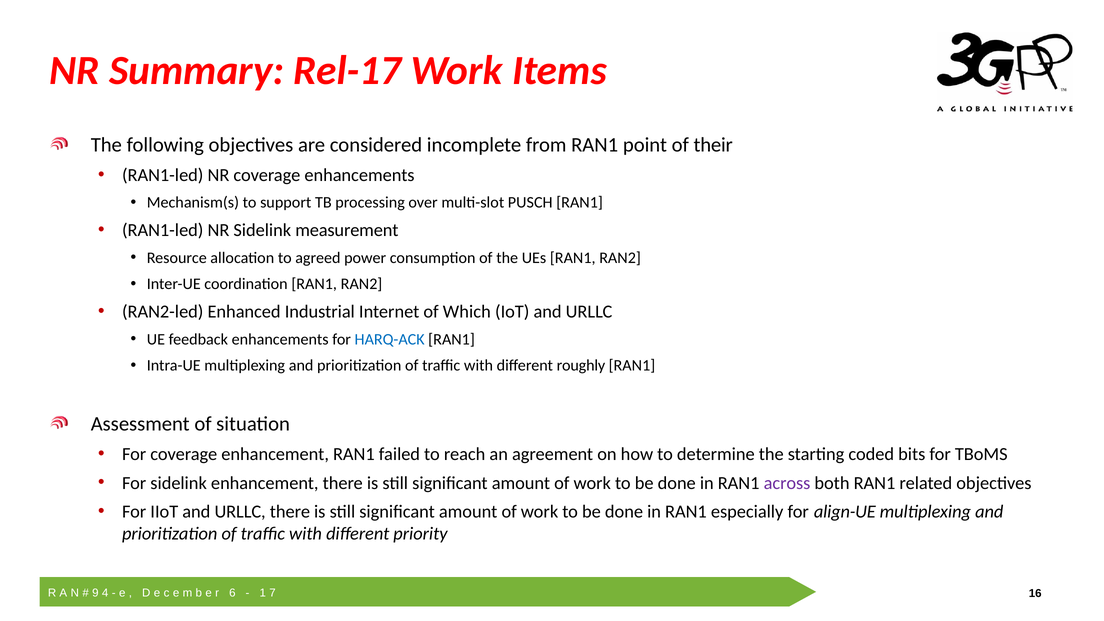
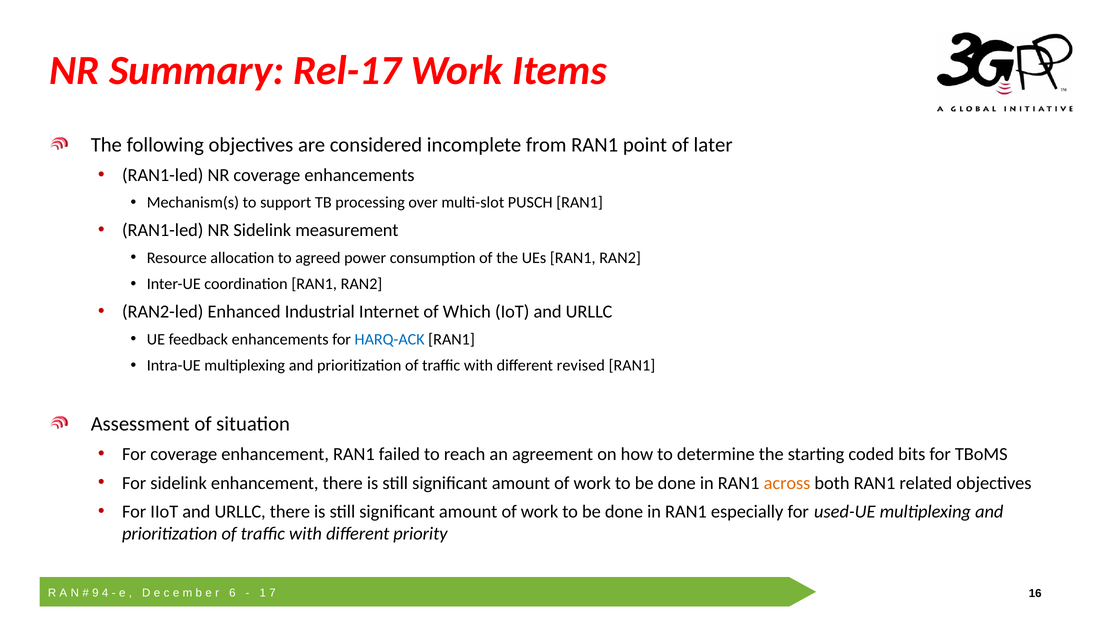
their: their -> later
roughly: roughly -> revised
across colour: purple -> orange
align-UE: align-UE -> used-UE
